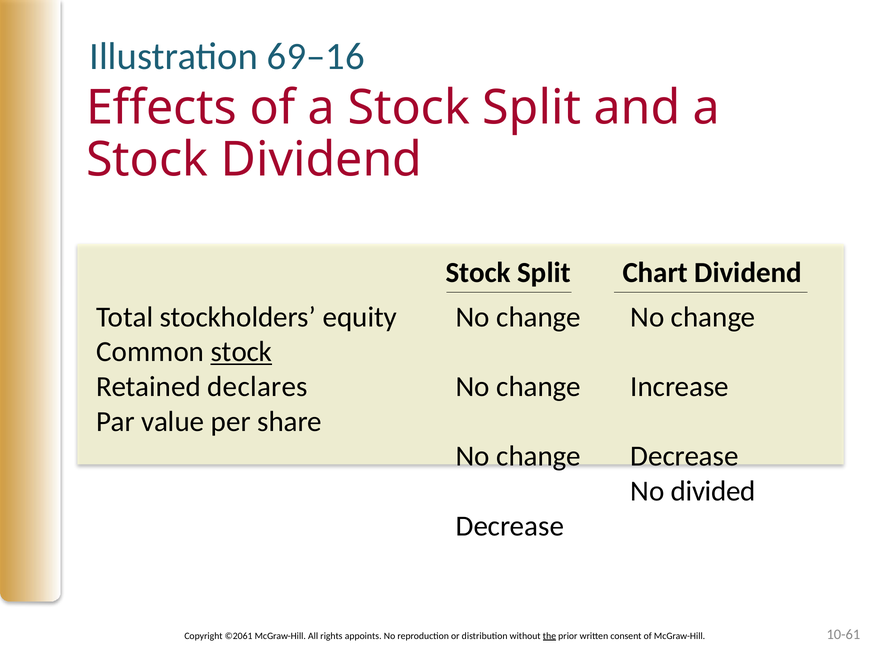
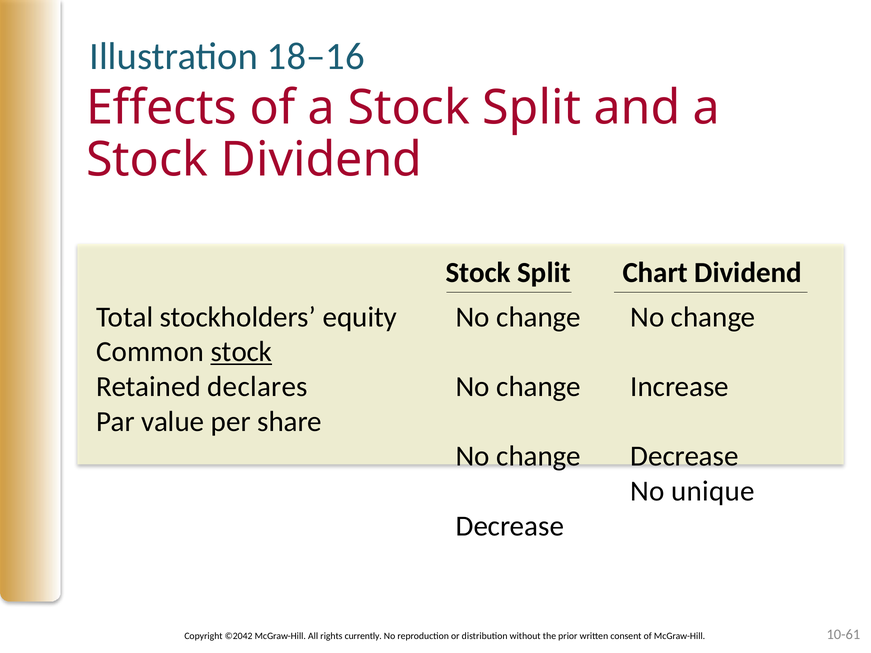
69–16: 69–16 -> 18–16
divided: divided -> unique
©2061: ©2061 -> ©2042
appoints: appoints -> currently
the underline: present -> none
